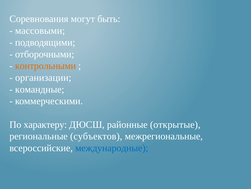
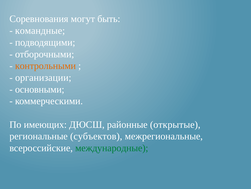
массовыми: массовыми -> командные
командные: командные -> основными
характеру: характеру -> имеющих
международные colour: blue -> green
